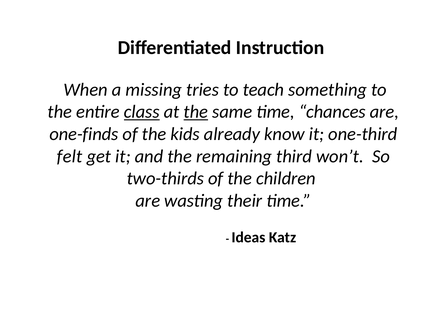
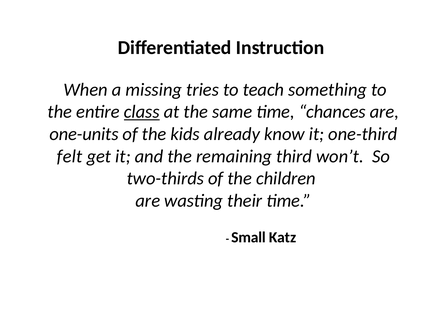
the at (196, 112) underline: present -> none
one-finds: one-finds -> one-units
Ideas: Ideas -> Small
